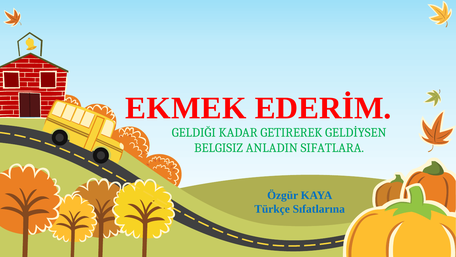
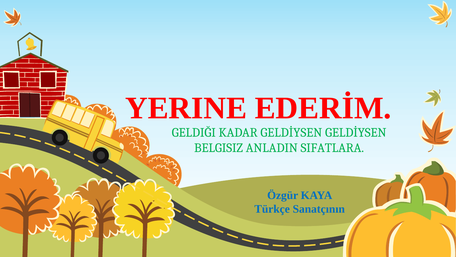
EKMEK: EKMEK -> YERINE
KADAR GETIREREK: GETIREREK -> GELDİYSEN
Sıfatlarına: Sıfatlarına -> Sanatçının
